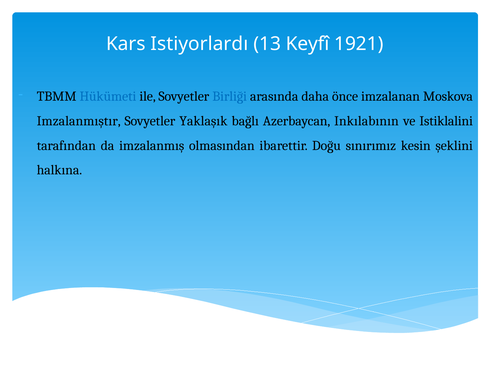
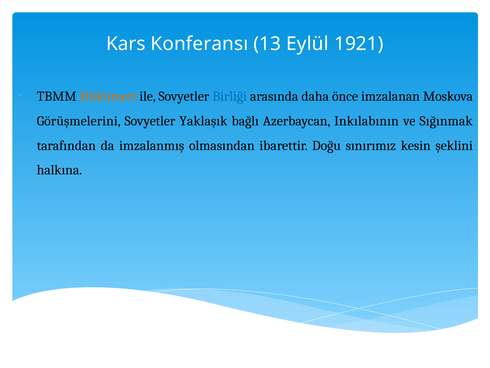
Istiyorlardı: Istiyorlardı -> Konferansı
Keyfî: Keyfî -> Eylül
Hükümeti colour: blue -> orange
Imzalanmıştır: Imzalanmıştır -> Görüşmelerini
Istiklalini: Istiklalini -> Sığınmak
